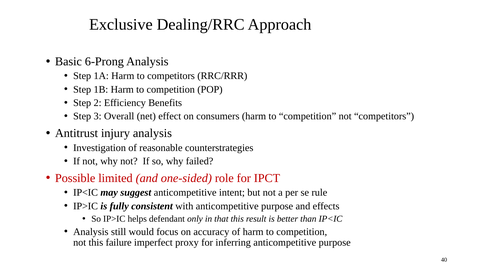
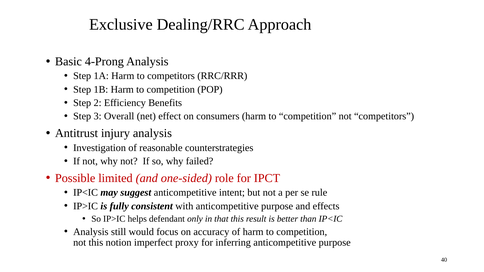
6-Prong: 6-Prong -> 4-Prong
failure: failure -> notion
